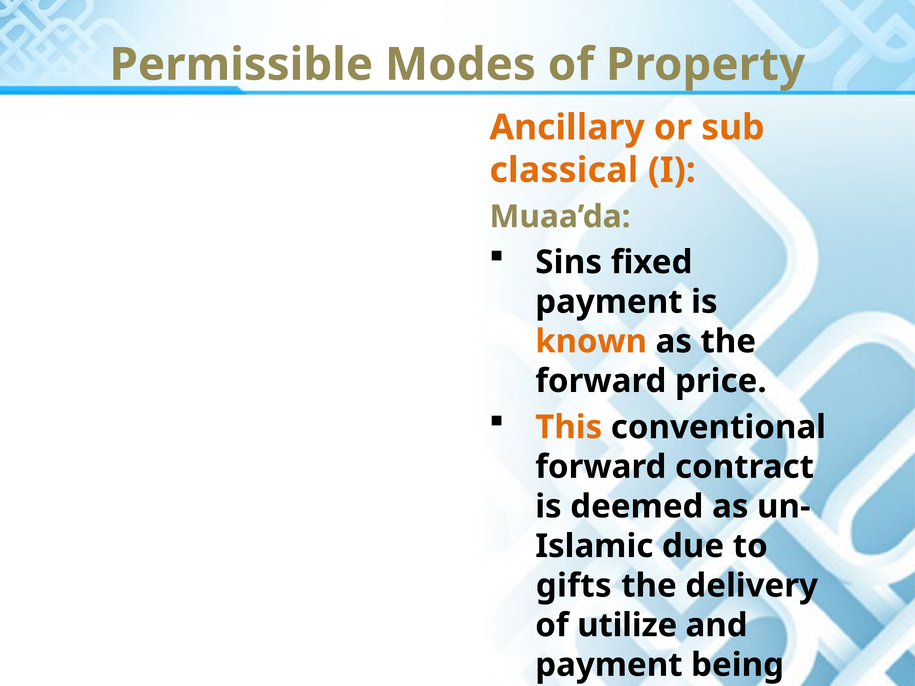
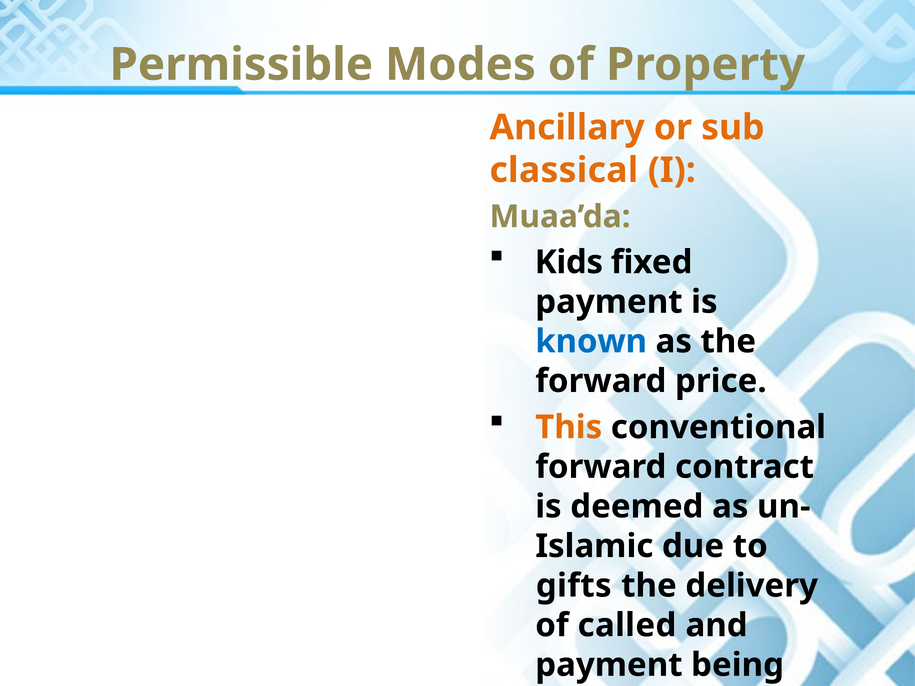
Sins: Sins -> Kids
known colour: orange -> blue
utilize: utilize -> called
